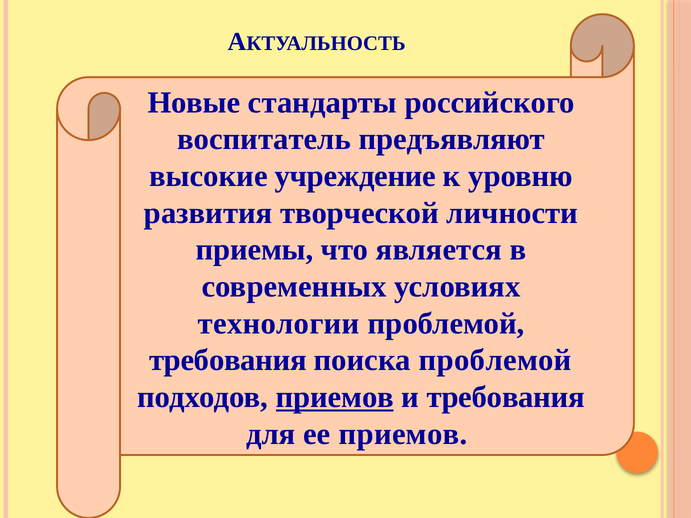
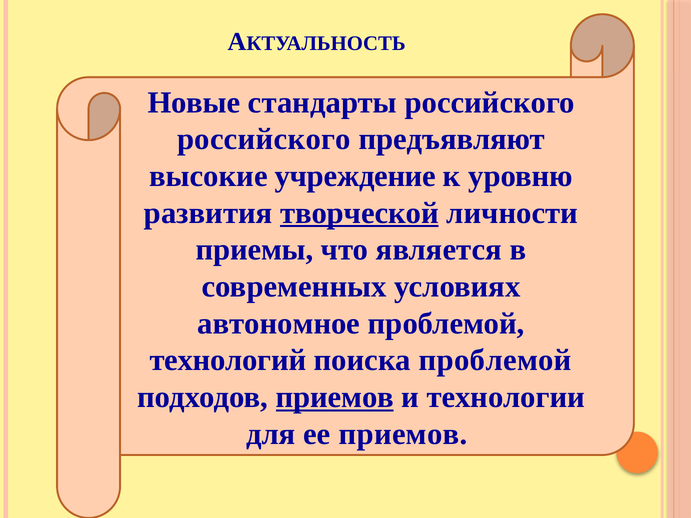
воспитатель at (264, 139): воспитатель -> российского
творческой underline: none -> present
технологии: технологии -> автономное
требования at (228, 361): требования -> технологий
и требования: требования -> технологии
